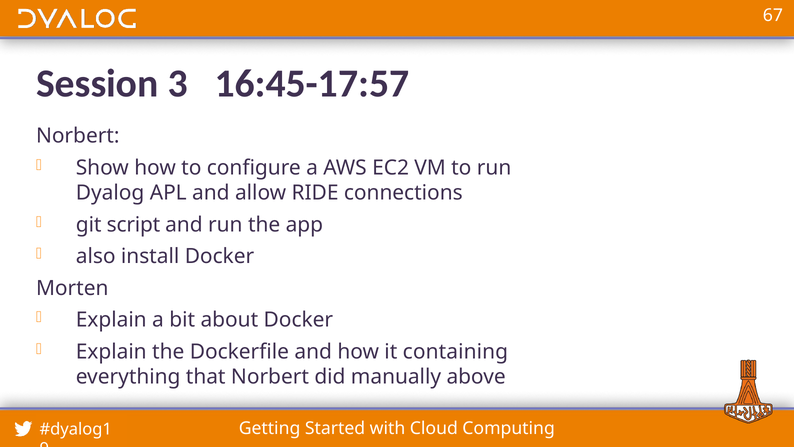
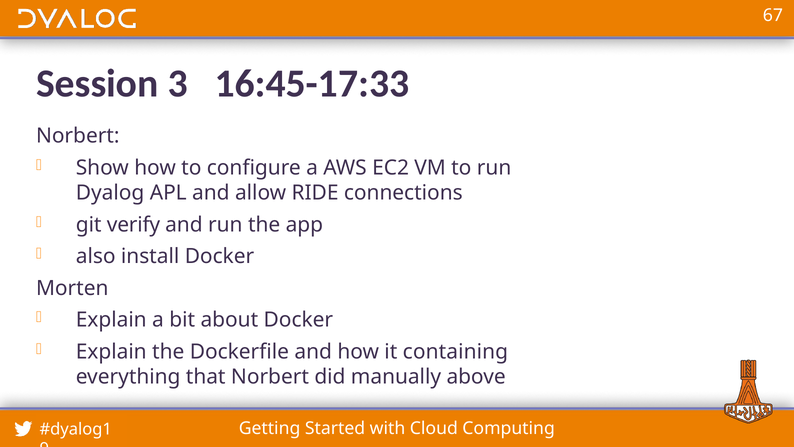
16:45-17:57: 16:45-17:57 -> 16:45-17:33
script: script -> verify
